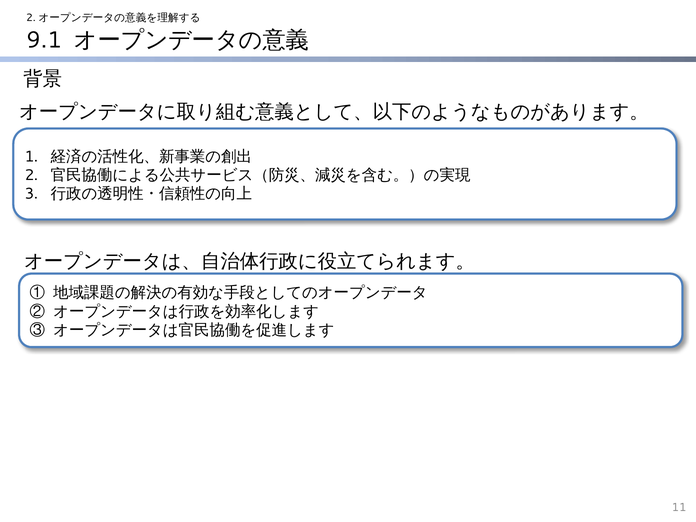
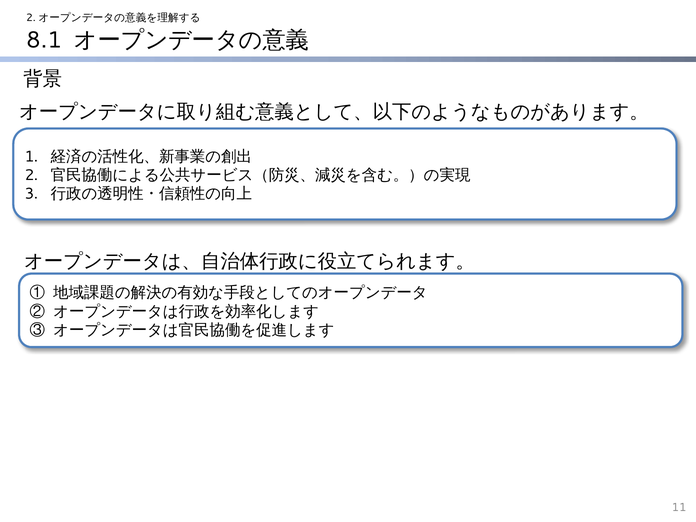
9.1: 9.1 -> 8.1
